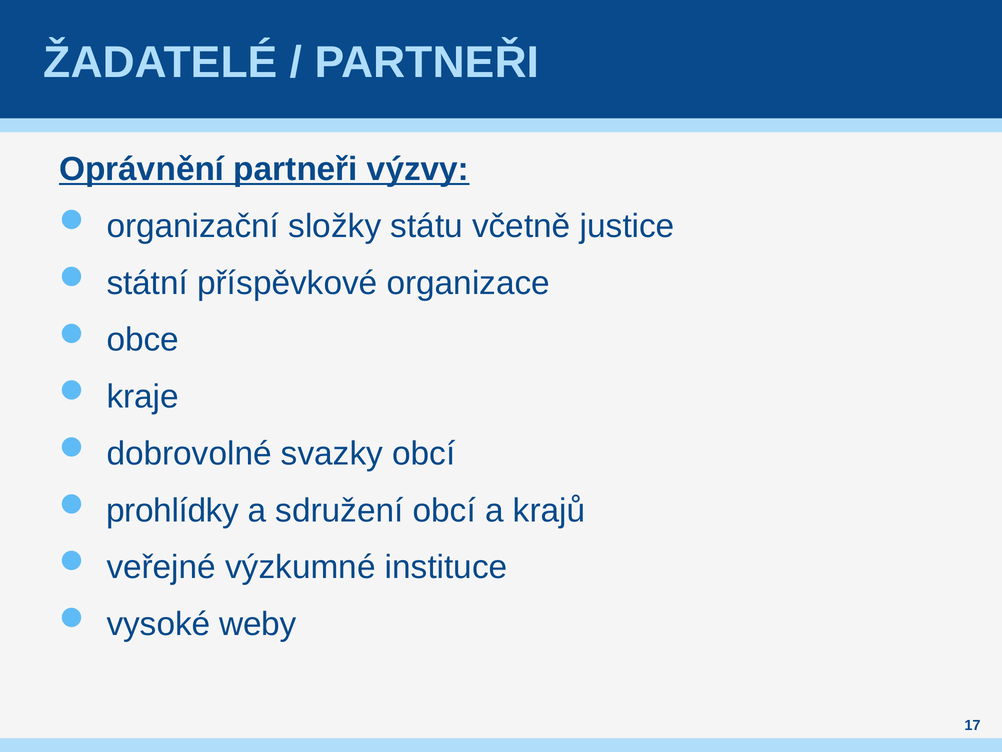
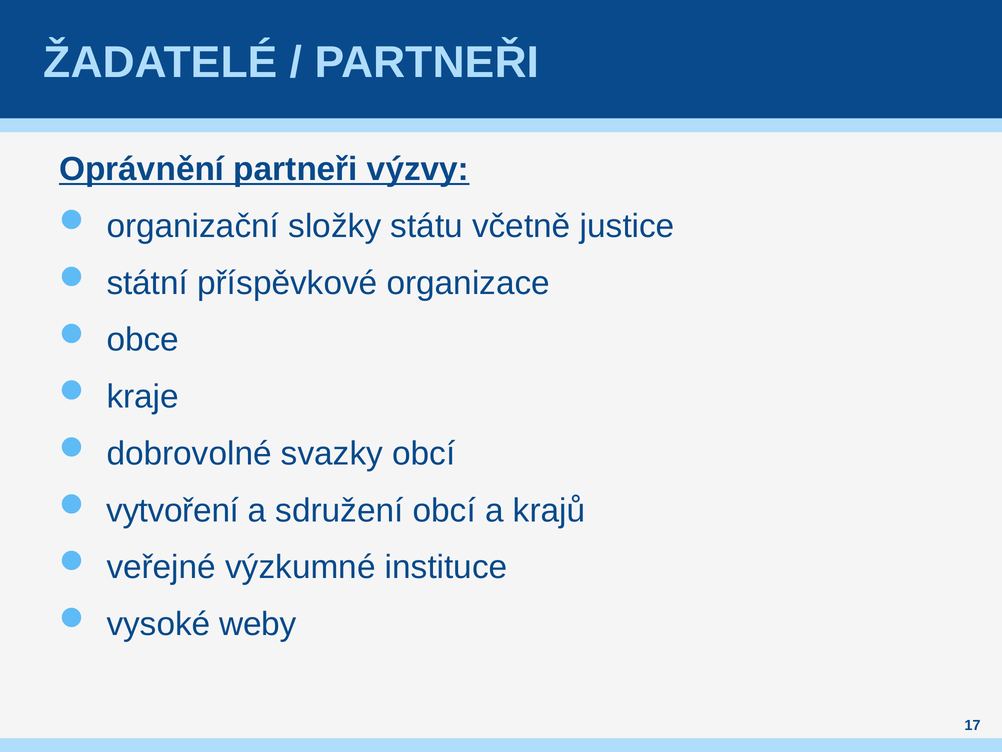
prohlídky: prohlídky -> vytvoření
